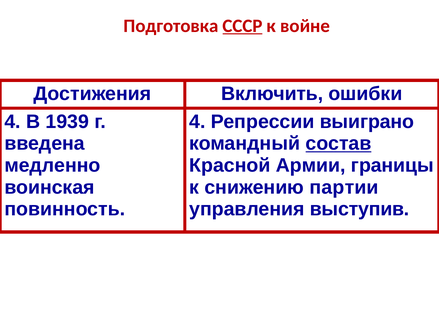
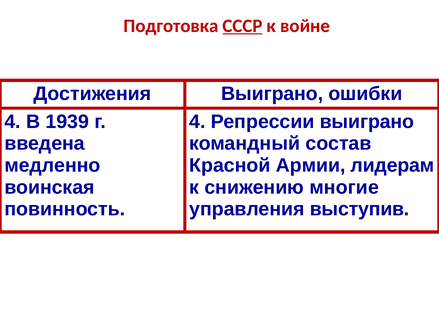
Достижения Включить: Включить -> Выиграно
состав underline: present -> none
границы: границы -> лидерам
партии: партии -> многие
